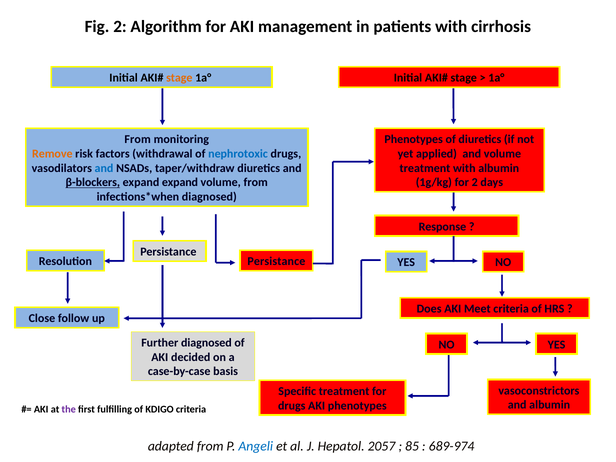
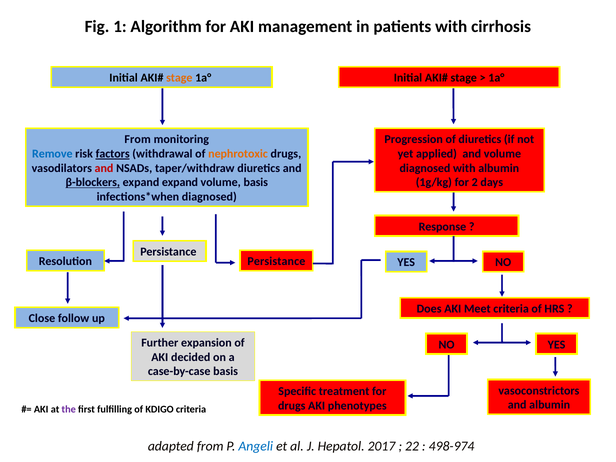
Fig 2: 2 -> 1
Phenotypes at (414, 139): Phenotypes -> Progression
Remove colour: orange -> blue
factors underline: none -> present
nephrotoxic colour: blue -> orange
and at (104, 168) colour: blue -> red
treatment at (425, 168): treatment -> diagnosed
volume from: from -> basis
Further diagnosed: diagnosed -> expansion
2057: 2057 -> 2017
85: 85 -> 22
689-974: 689-974 -> 498-974
